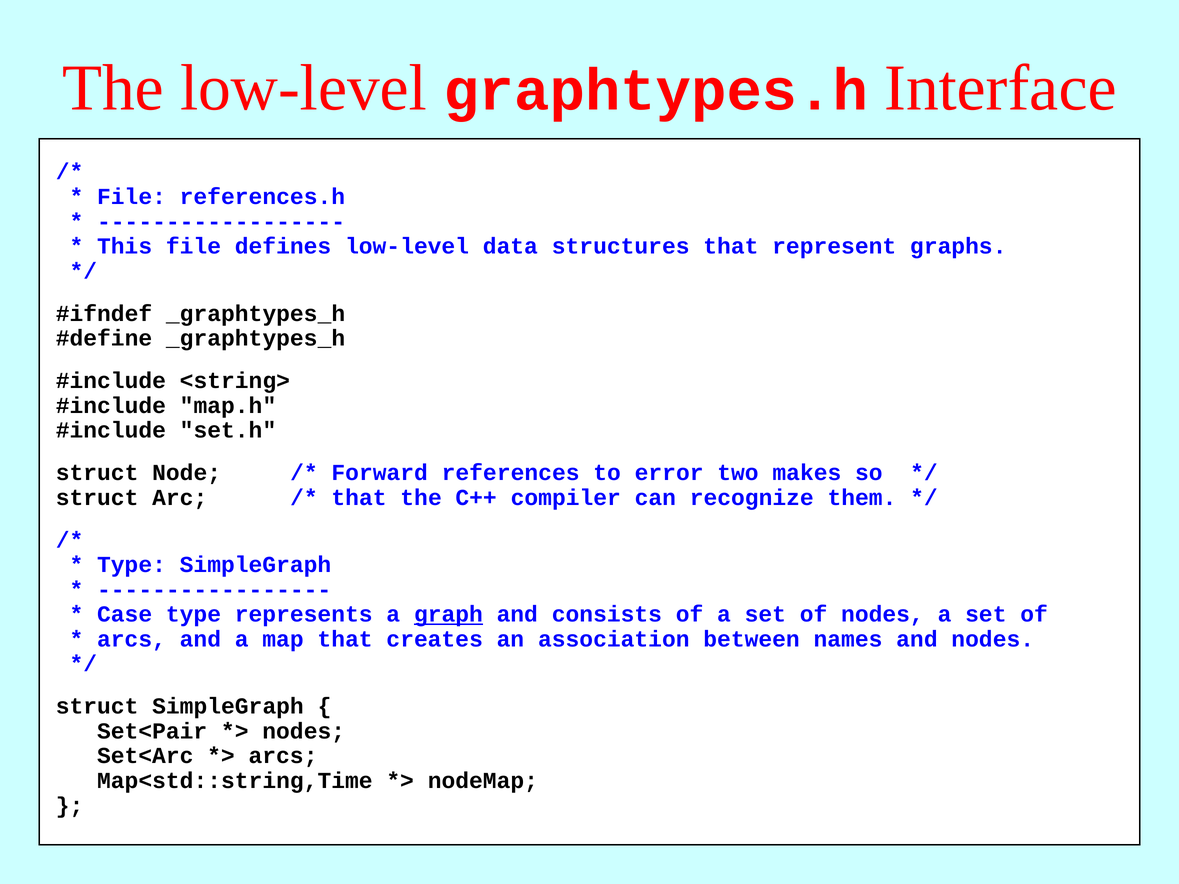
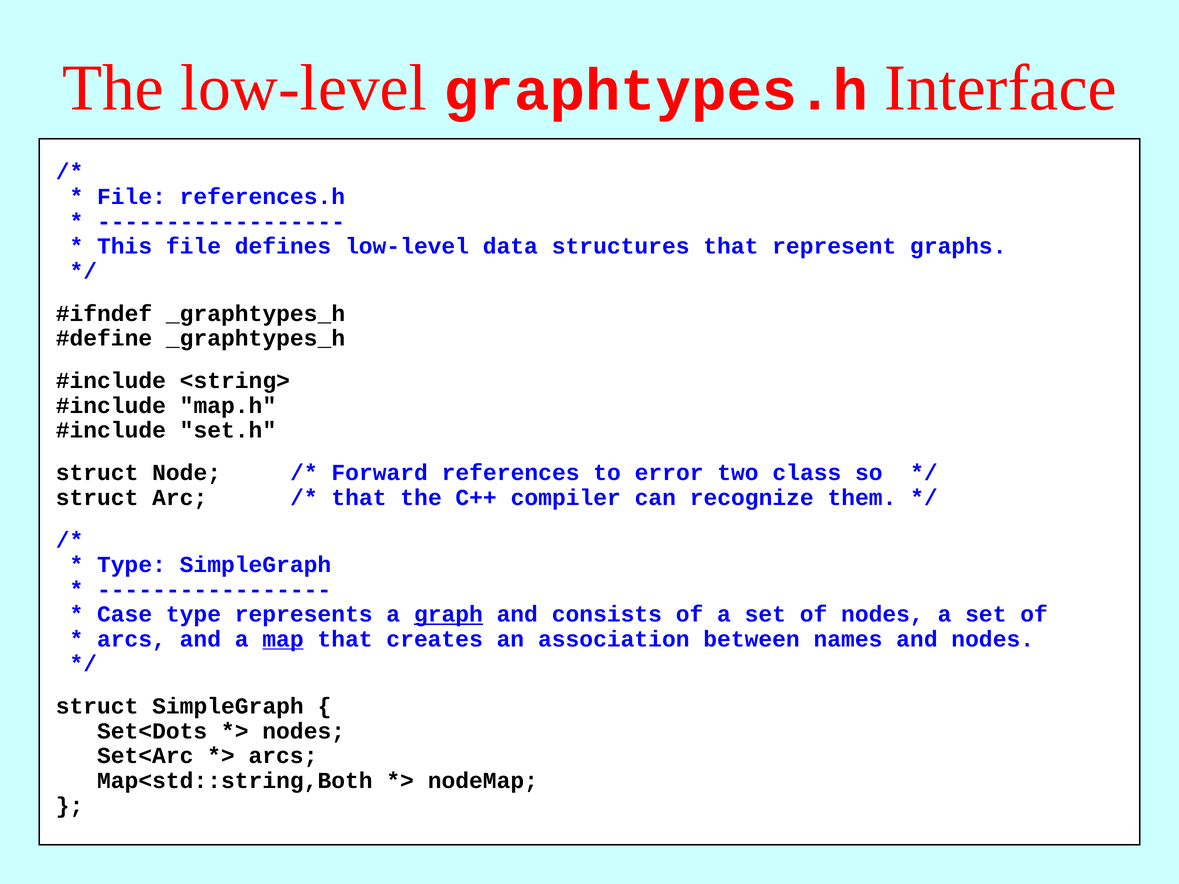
makes: makes -> class
map underline: none -> present
Set<Pair: Set<Pair -> Set<Dots
Map<std::string,Time: Map<std::string,Time -> Map<std::string,Both
